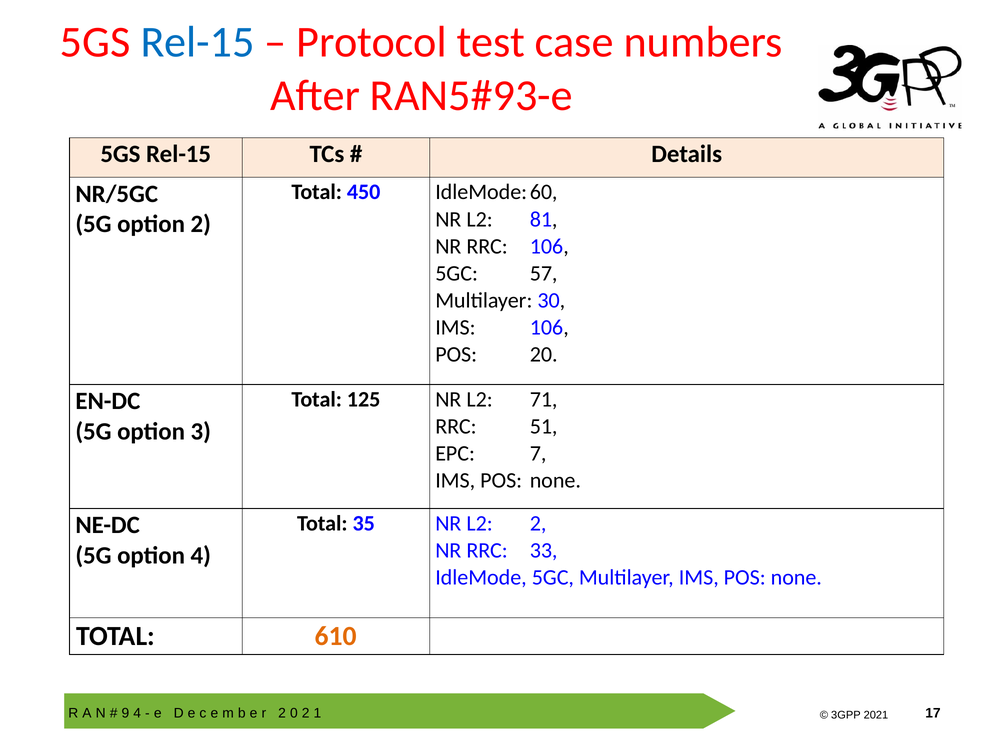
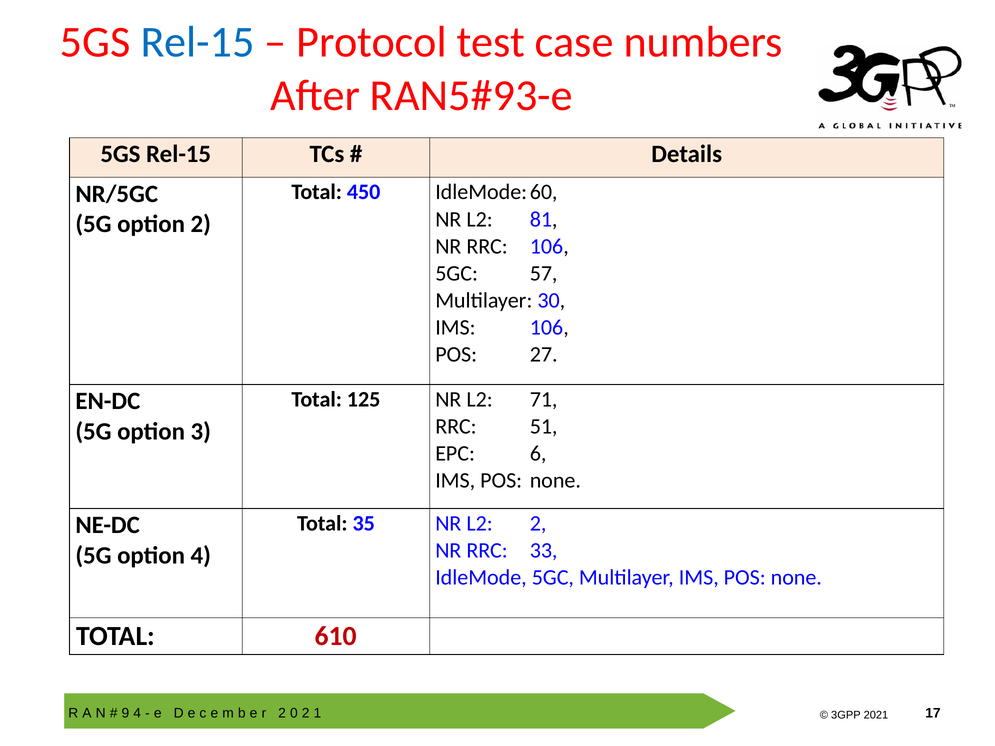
20: 20 -> 27
7: 7 -> 6
610 colour: orange -> red
